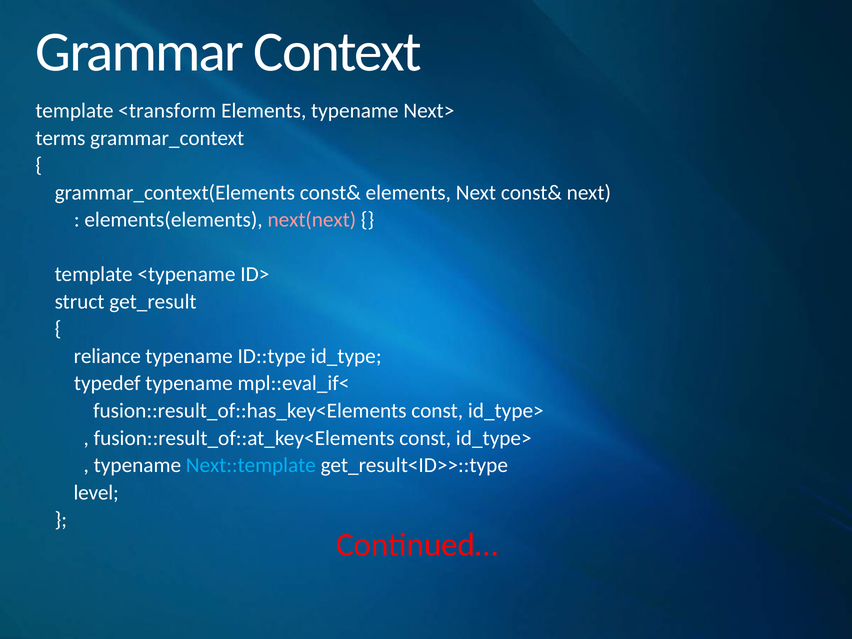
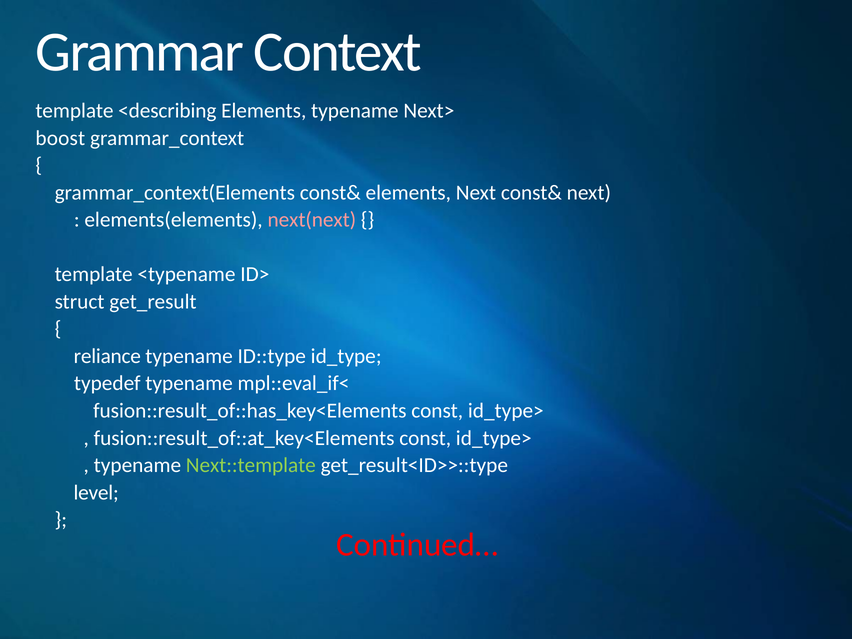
<transform: <transform -> <describing
terms: terms -> boost
Next::template colour: light blue -> light green
